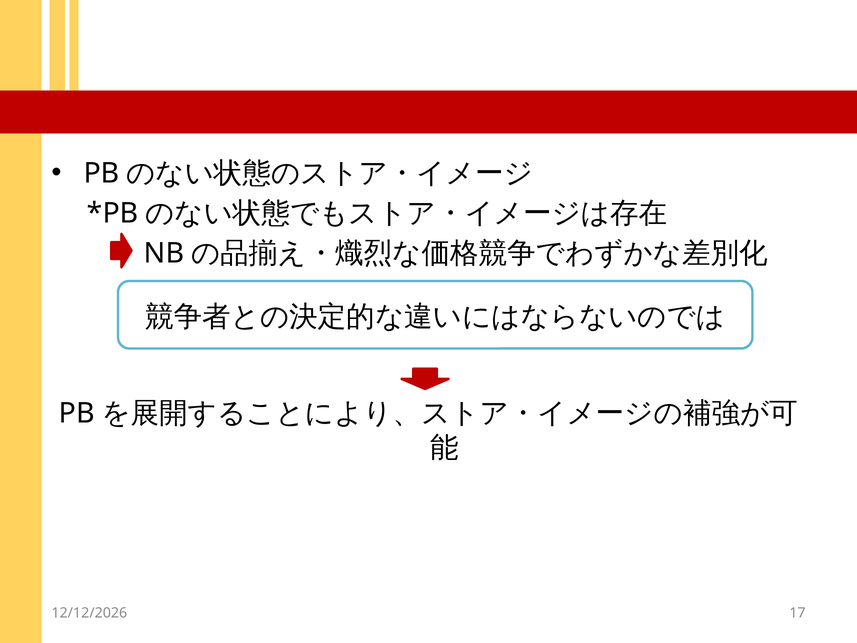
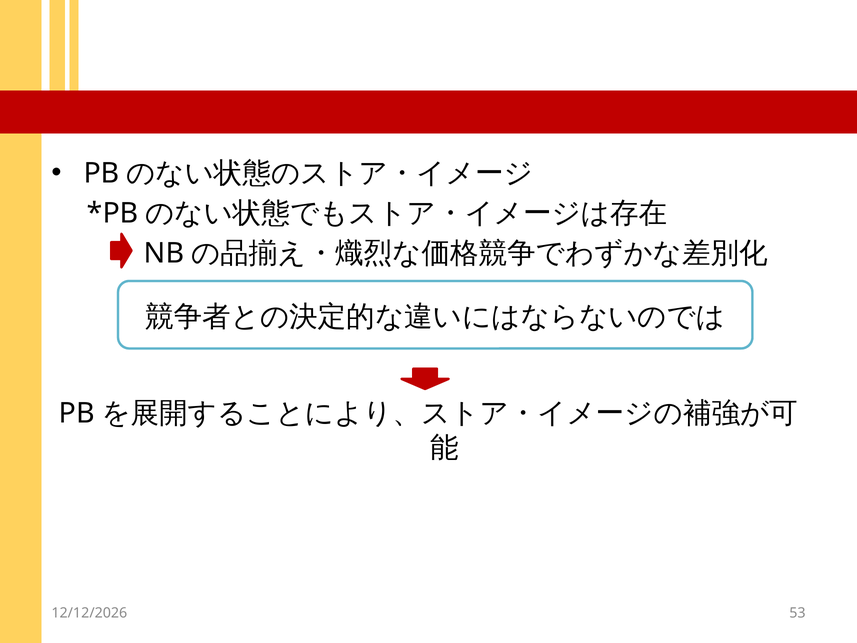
17: 17 -> 53
